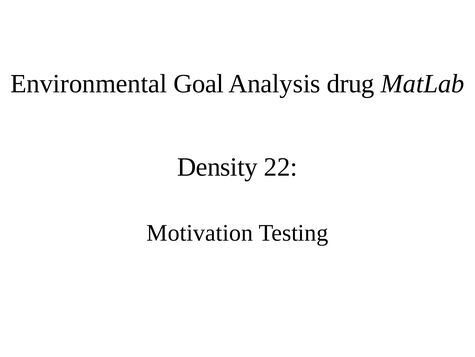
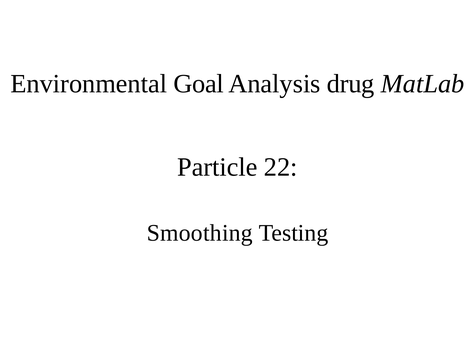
Density: Density -> Particle
Motivation: Motivation -> Smoothing
